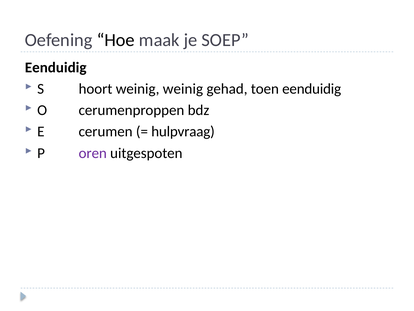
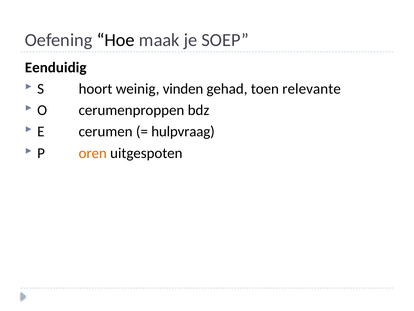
weinig weinig: weinig -> vinden
toen eenduidig: eenduidig -> relevante
oren colour: purple -> orange
